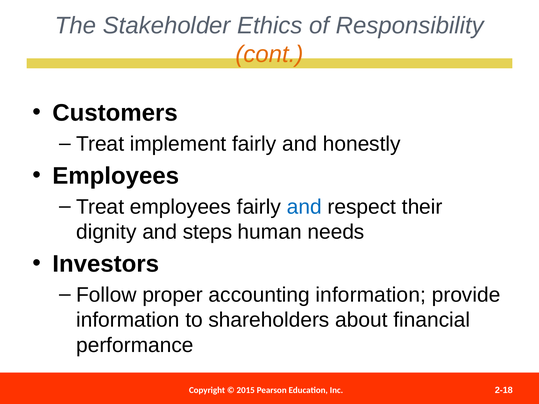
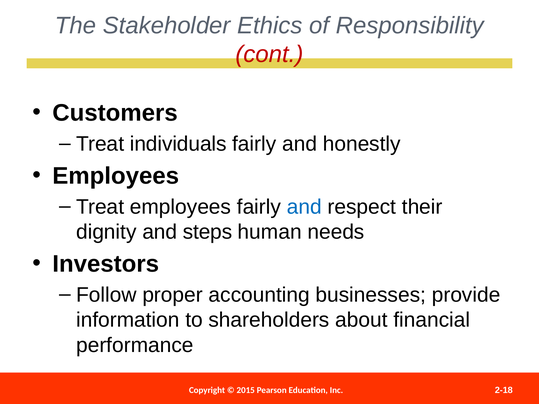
cont colour: orange -> red
implement: implement -> individuals
accounting information: information -> businesses
